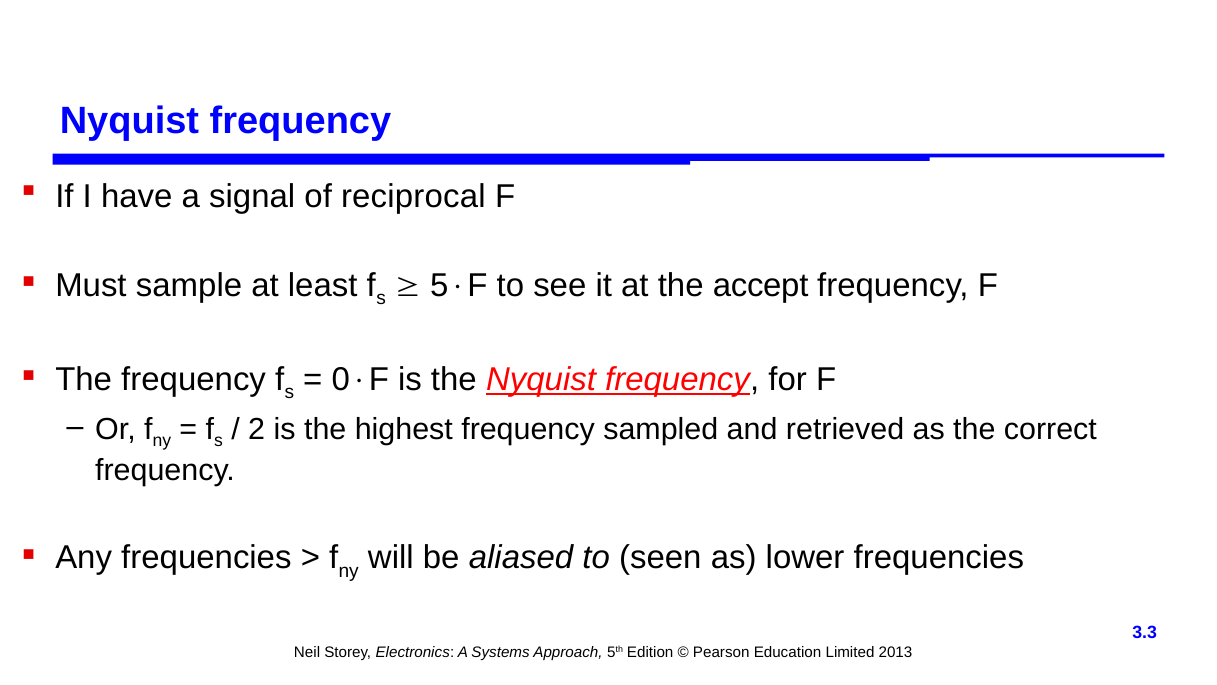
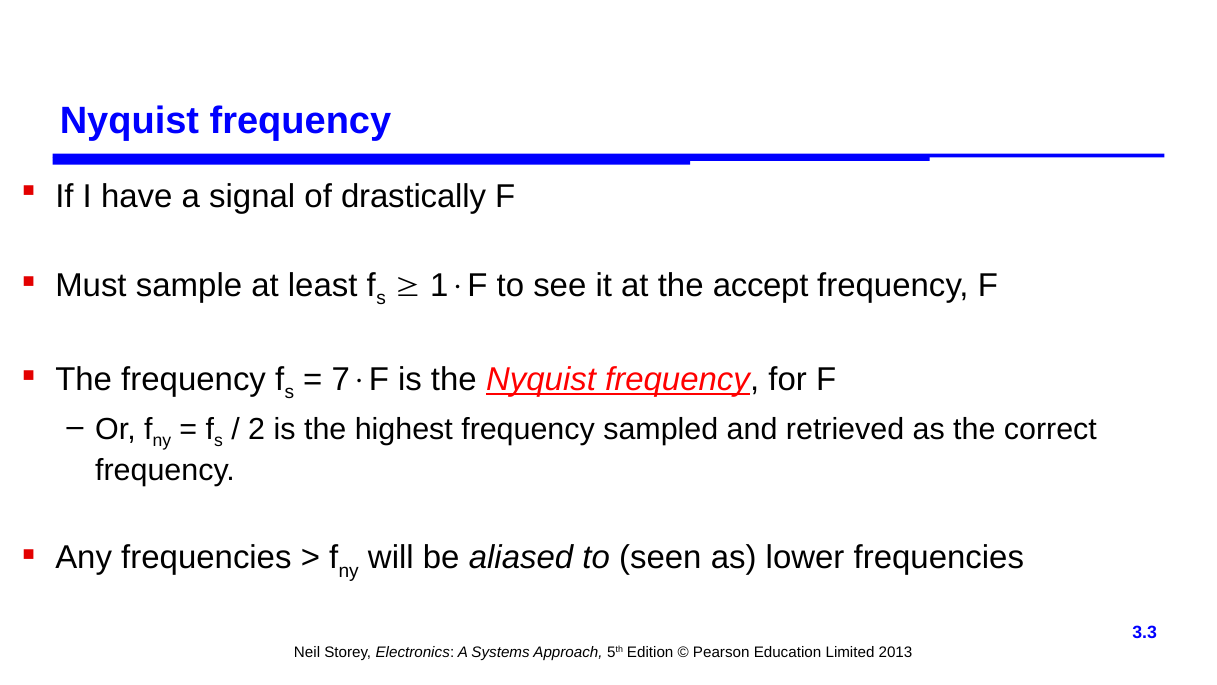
reciprocal: reciprocal -> drastically
5: 5 -> 1
0: 0 -> 7
